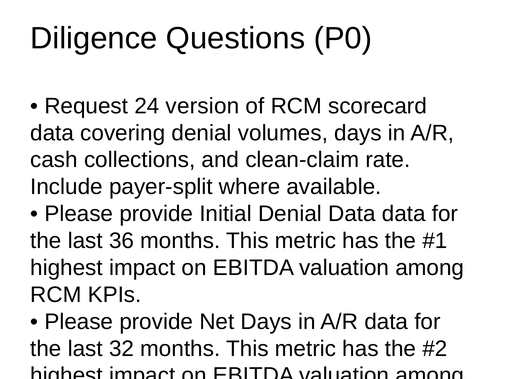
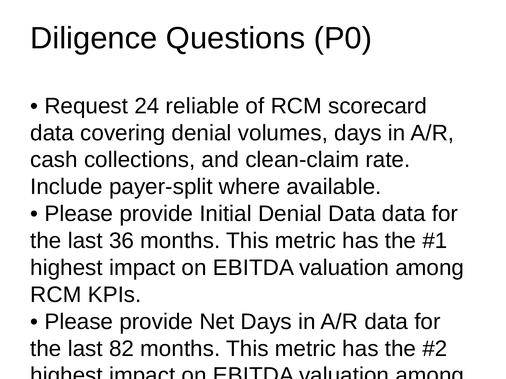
version: version -> reliable
32: 32 -> 82
